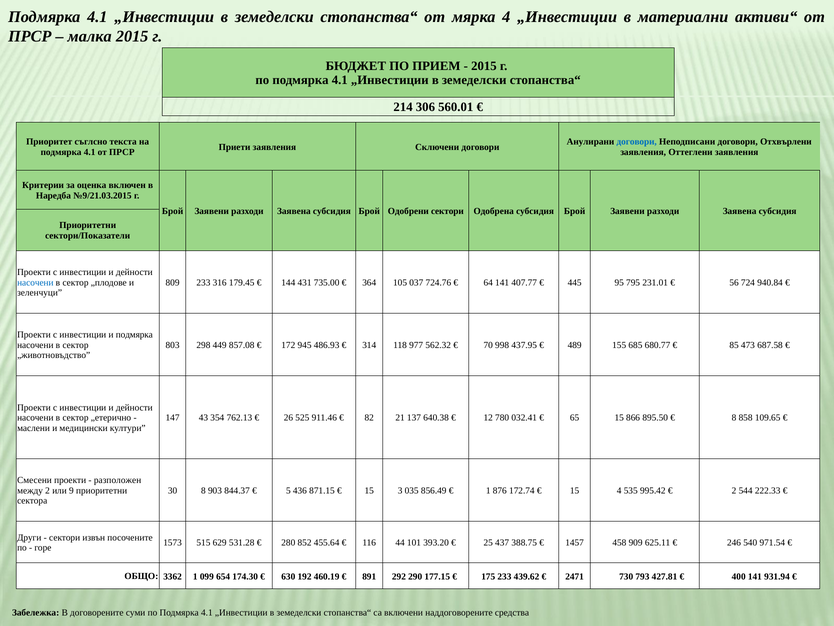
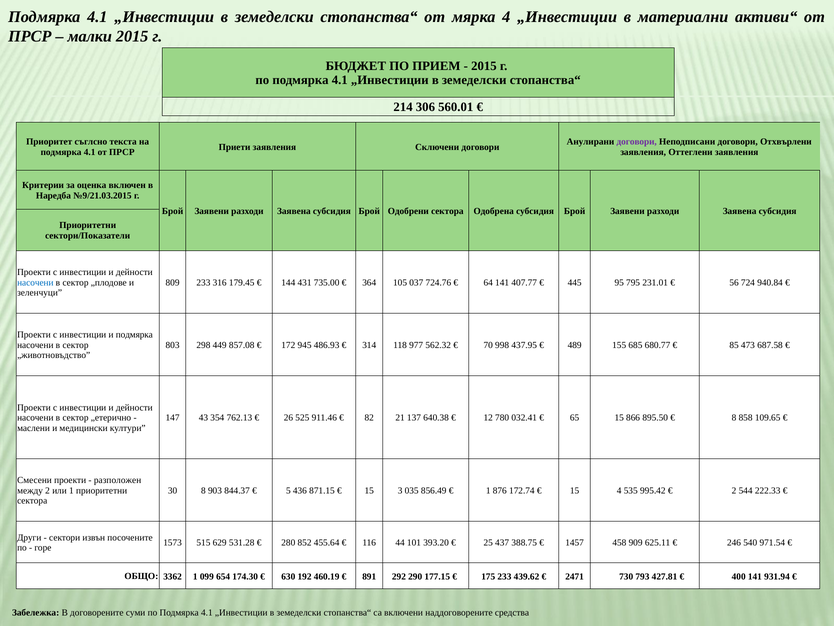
малка: малка -> малки
договори at (637, 142) colour: blue -> purple
Одобрени сектори: сектори -> сектора
или 9: 9 -> 1
